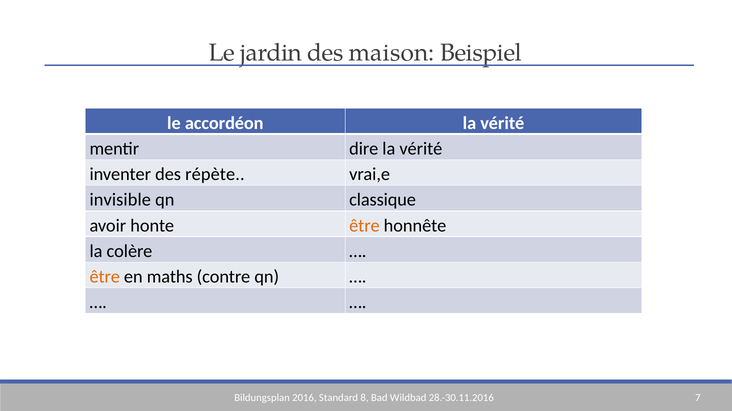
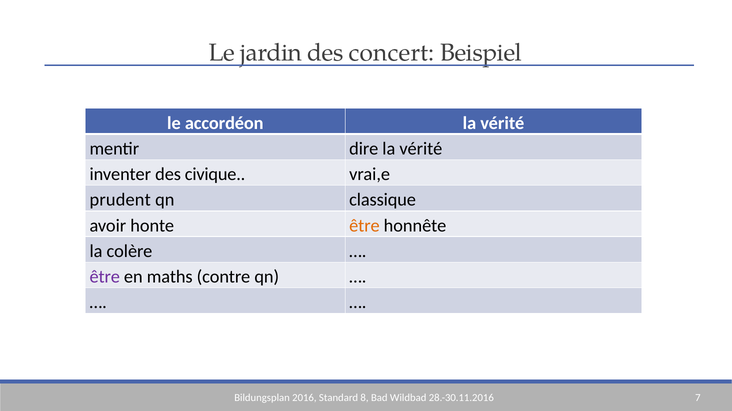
maison: maison -> concert
répète: répète -> civique
invisible: invisible -> prudent
être at (105, 277) colour: orange -> purple
